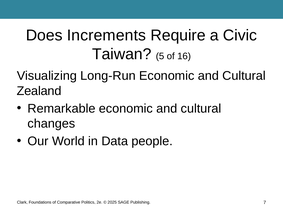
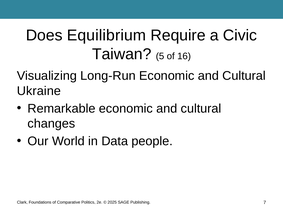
Increments: Increments -> Equilibrium
Zealand: Zealand -> Ukraine
